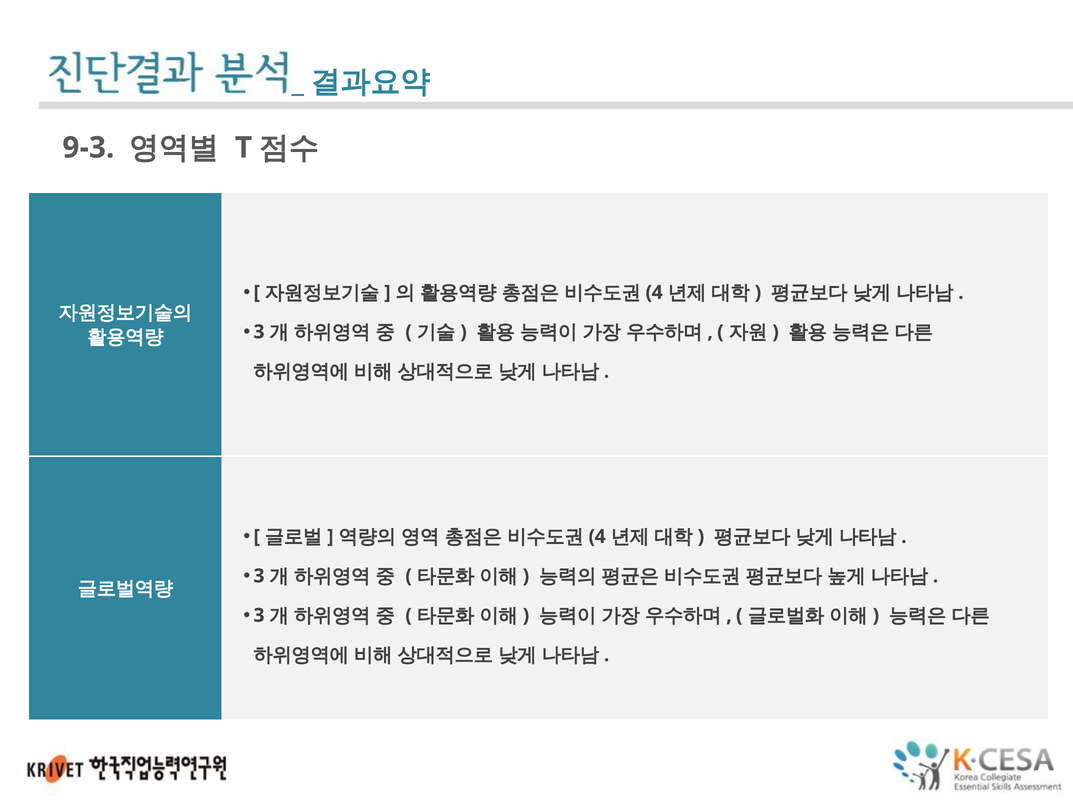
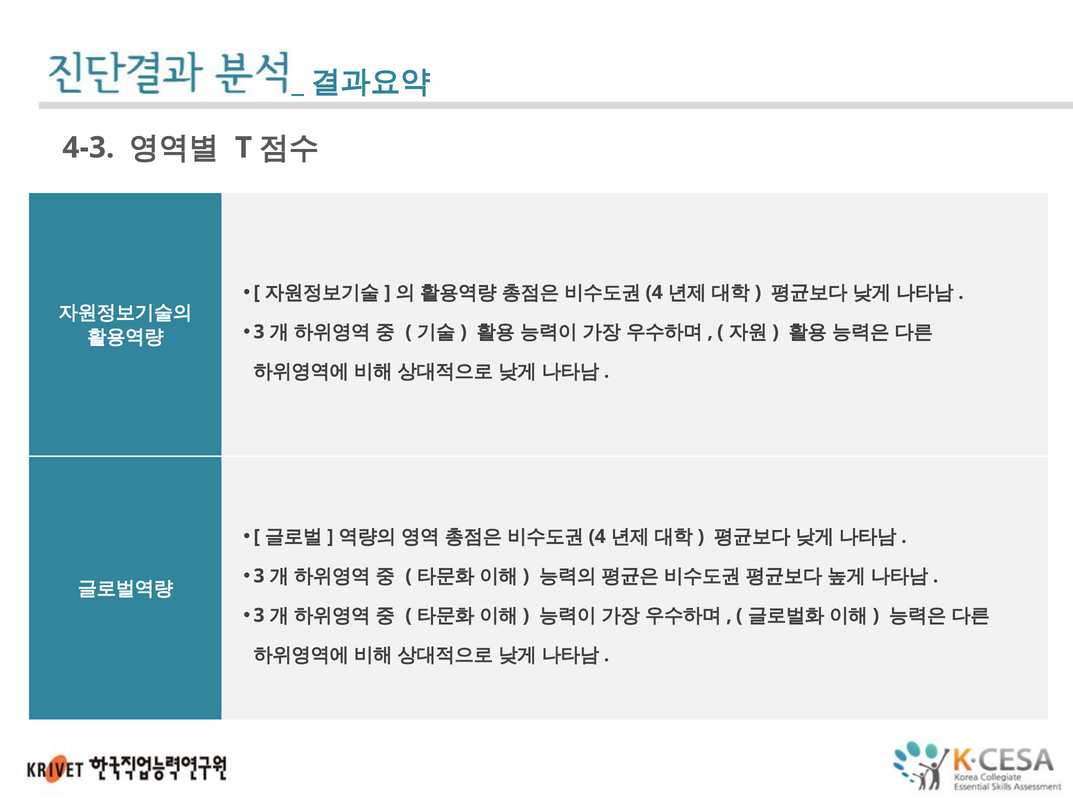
9-3: 9-3 -> 4-3
